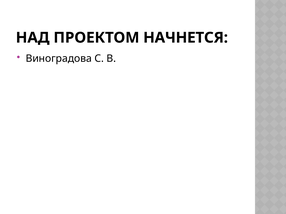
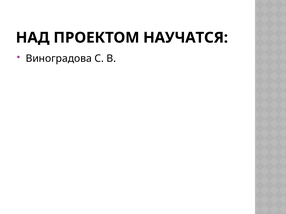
НАЧНЕТСЯ: НАЧНЕТСЯ -> НАУЧАТСЯ
